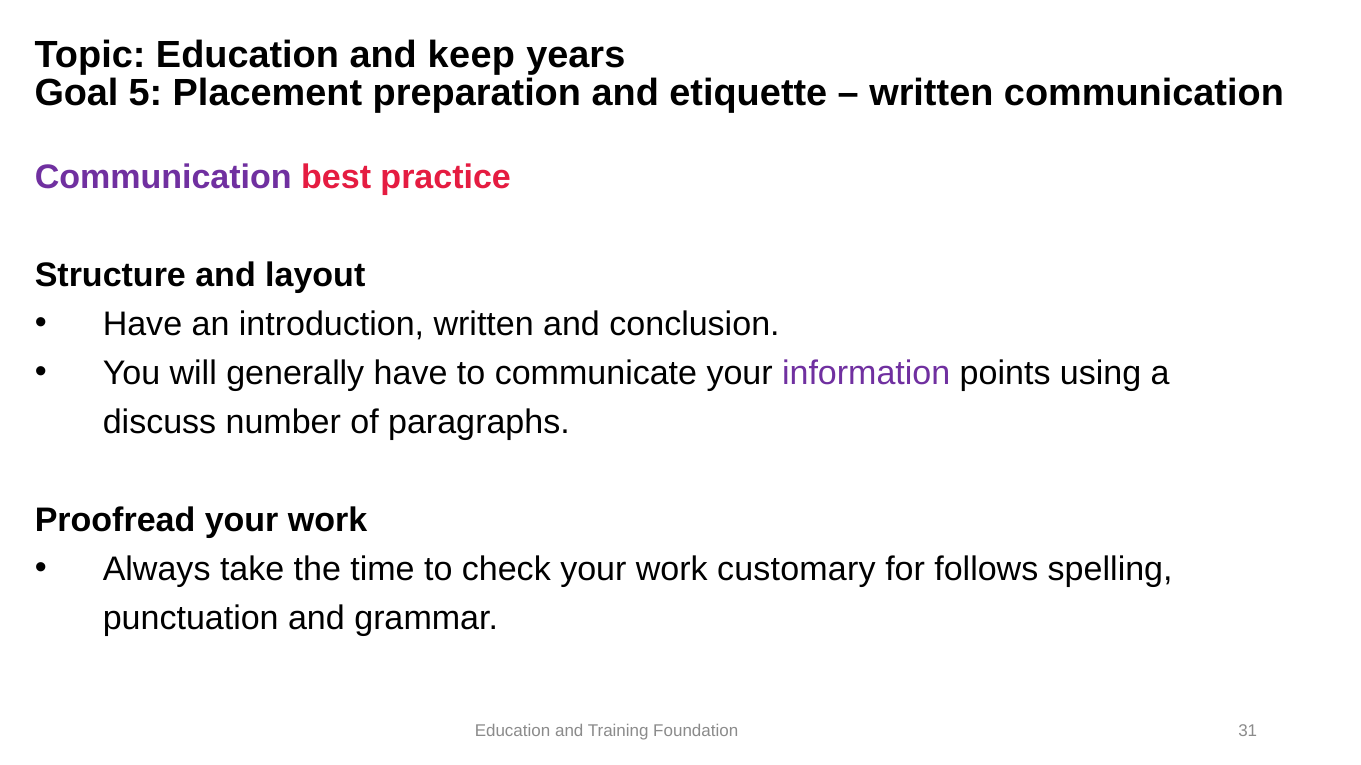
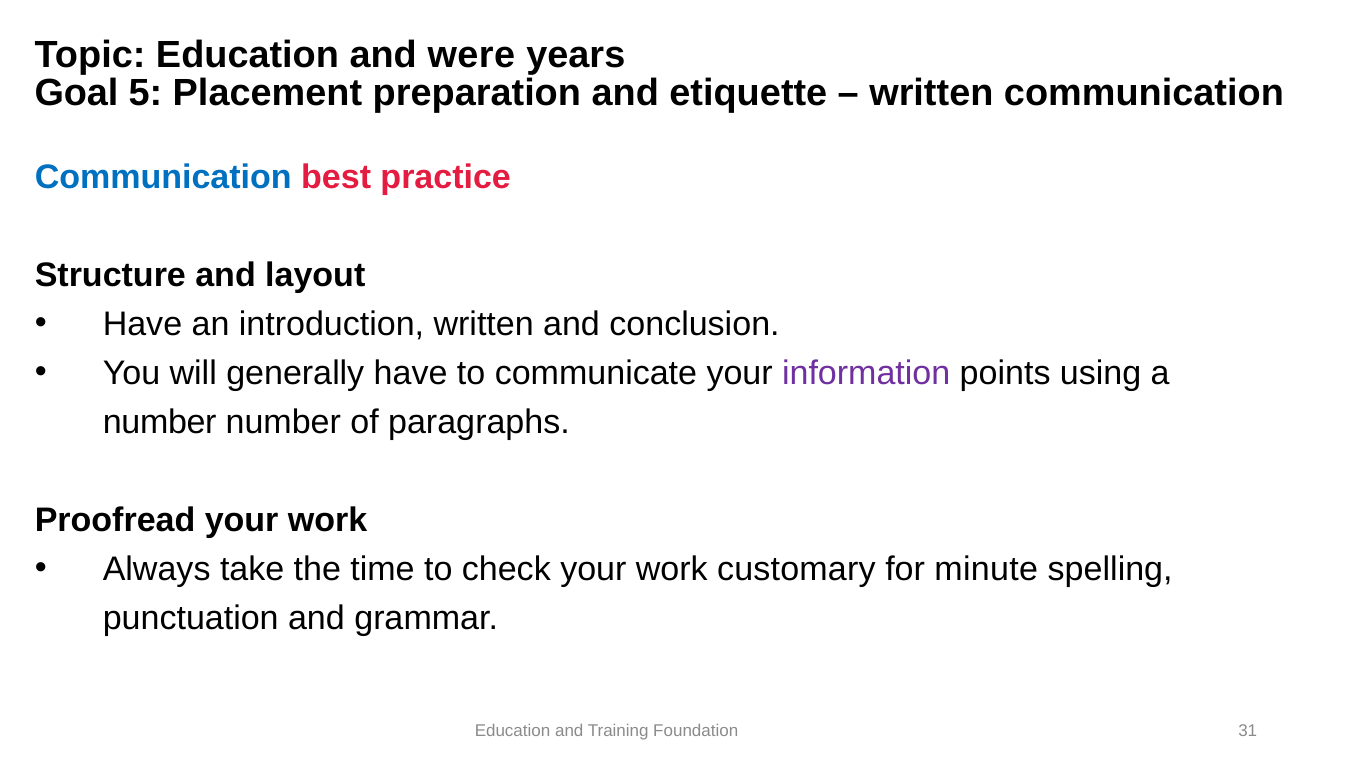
keep: keep -> were
Communication at (163, 178) colour: purple -> blue
discuss at (160, 423): discuss -> number
follows: follows -> minute
